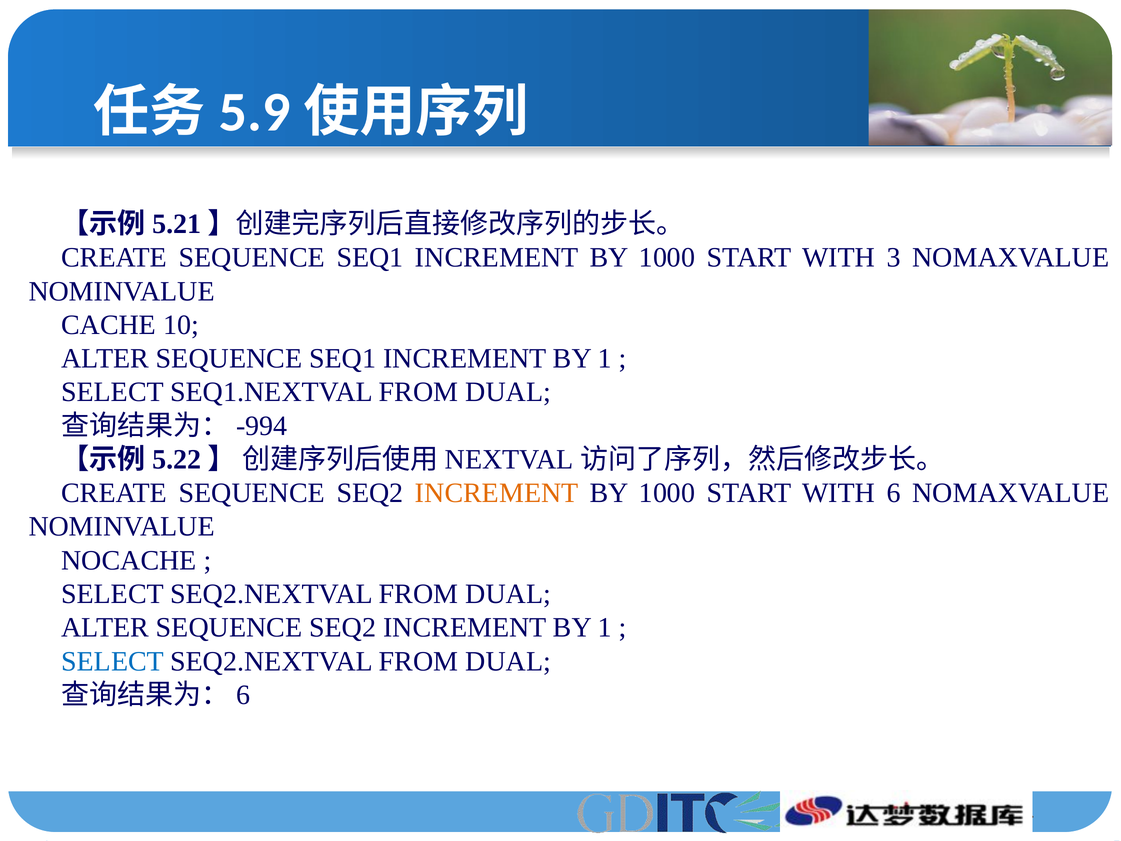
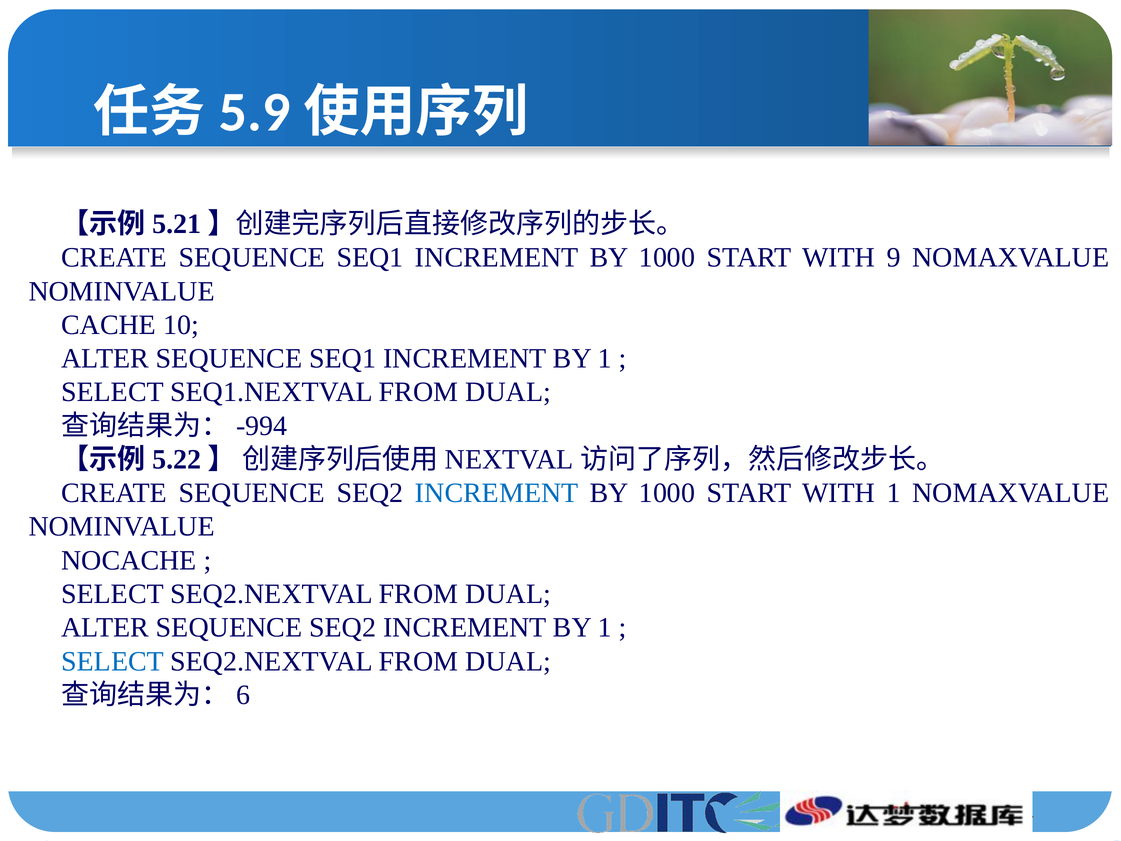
3: 3 -> 9
INCREMENT at (497, 493) colour: orange -> blue
WITH 6: 6 -> 1
